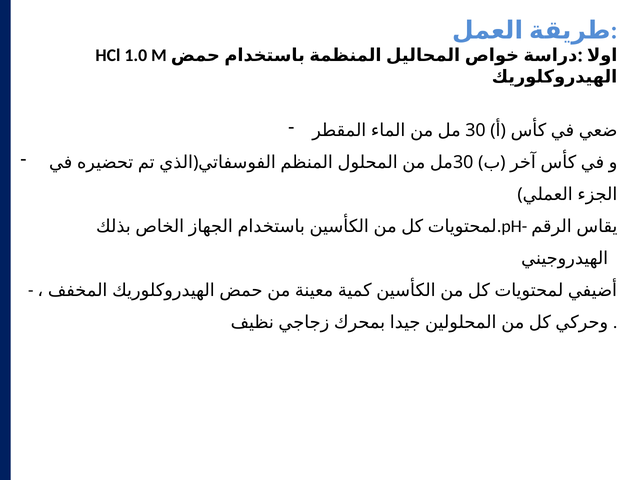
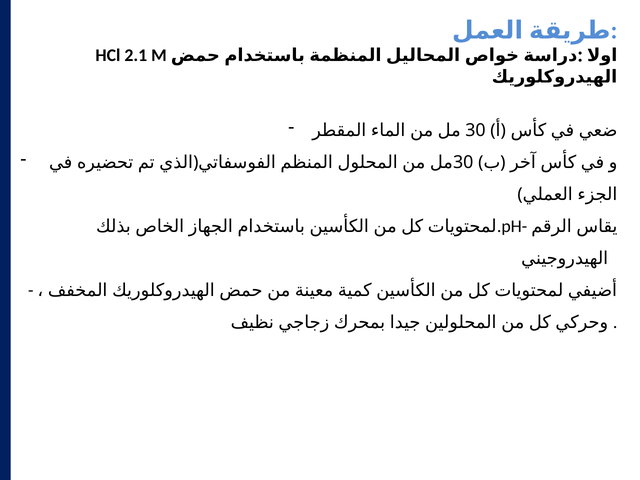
1.0: 1.0 -> 2.1
